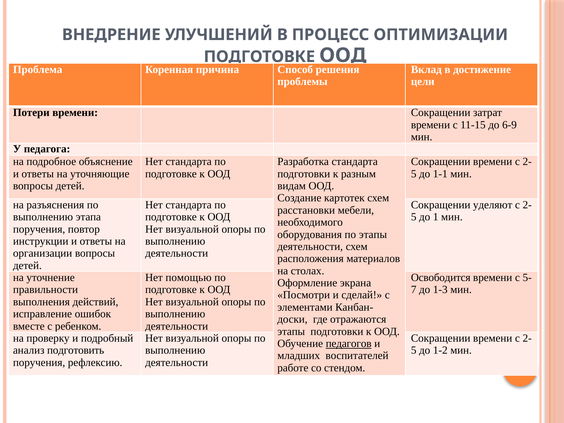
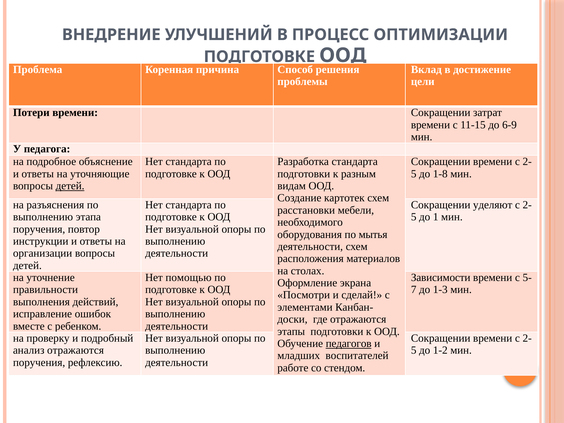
1-1: 1-1 -> 1-8
детей at (70, 186) underline: none -> present
по этапы: этапы -> мытья
Освободится: Освободится -> Зависимости
анализ подготовить: подготовить -> отражаются
